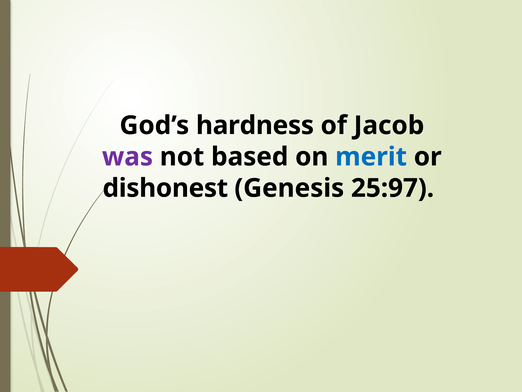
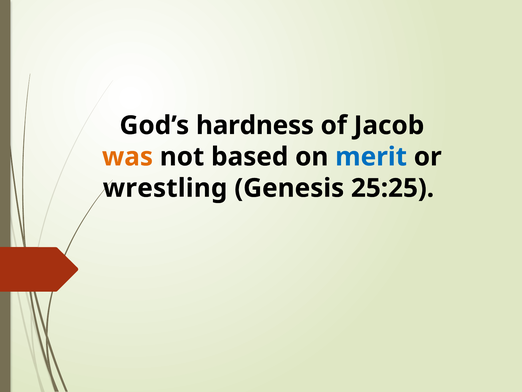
was colour: purple -> orange
dishonest: dishonest -> wrestling
25:97: 25:97 -> 25:25
